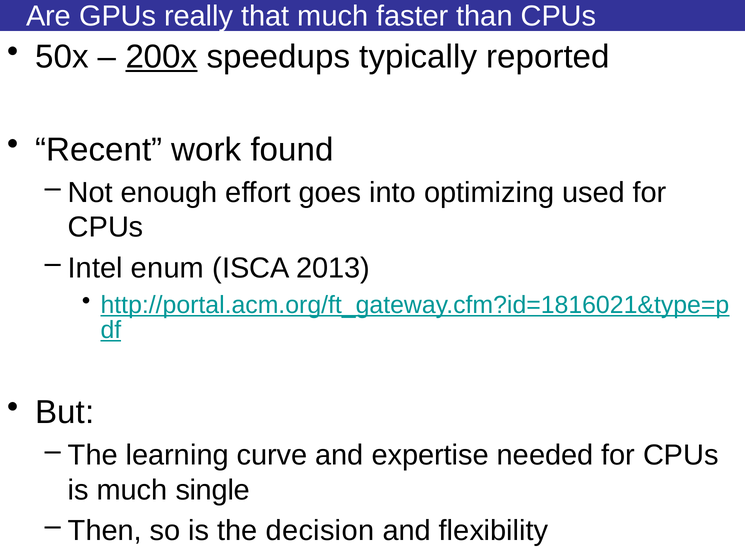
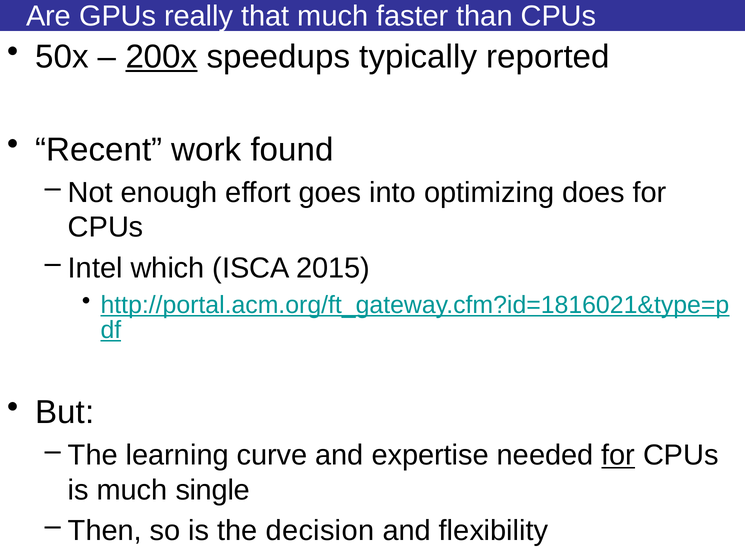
used: used -> does
enum: enum -> which
2013: 2013 -> 2015
for at (618, 455) underline: none -> present
